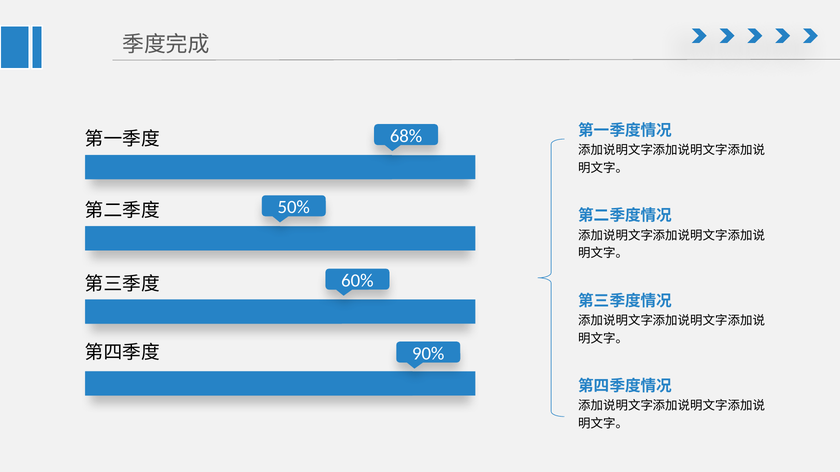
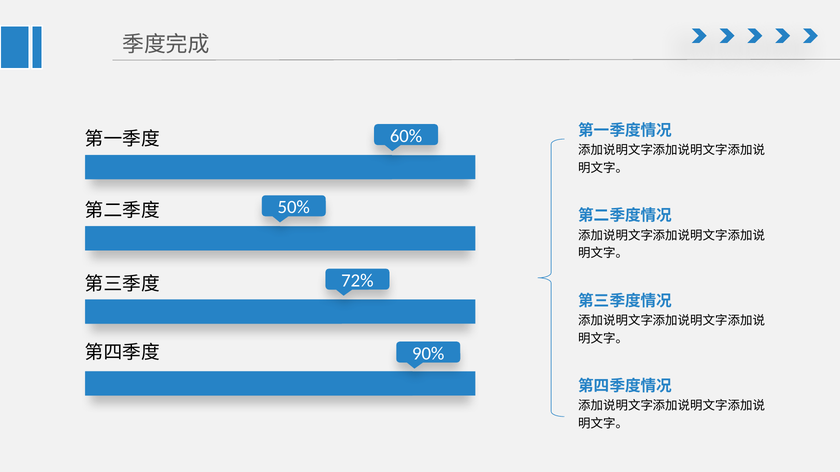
68%: 68% -> 60%
60%: 60% -> 72%
